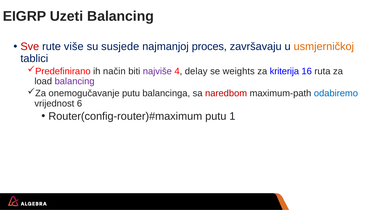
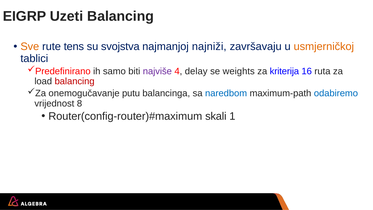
Sve colour: red -> orange
više: više -> tens
susjede: susjede -> svojstva
proces: proces -> najniži
način: način -> samo
balancing at (75, 81) colour: purple -> red
naredbom colour: red -> blue
6: 6 -> 8
putu at (216, 116): putu -> skali
